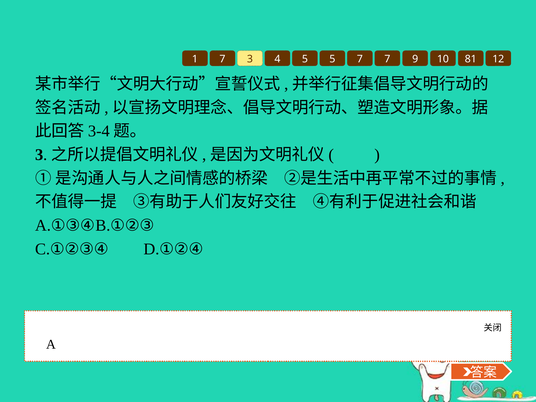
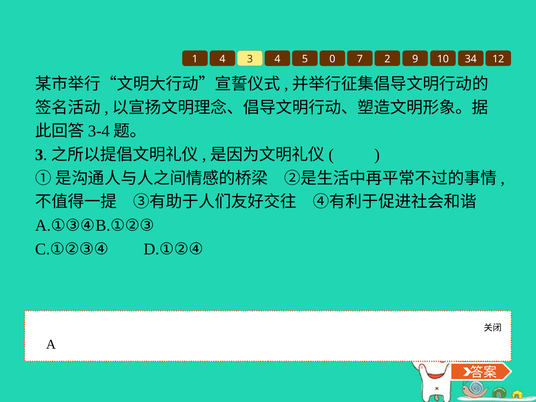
1 7: 7 -> 4
5 5: 5 -> 0
7 7: 7 -> 2
81: 81 -> 34
